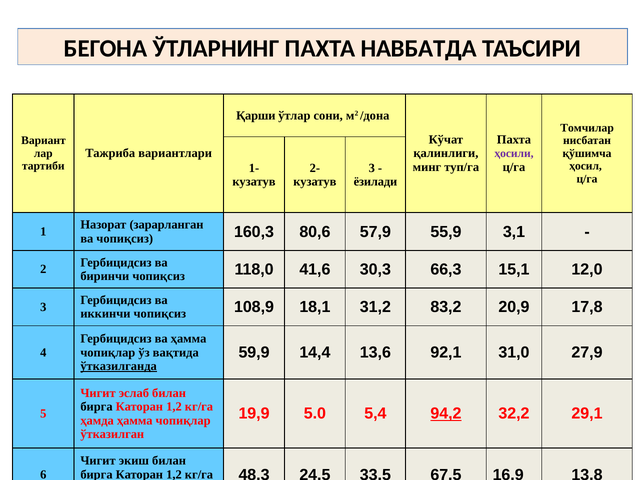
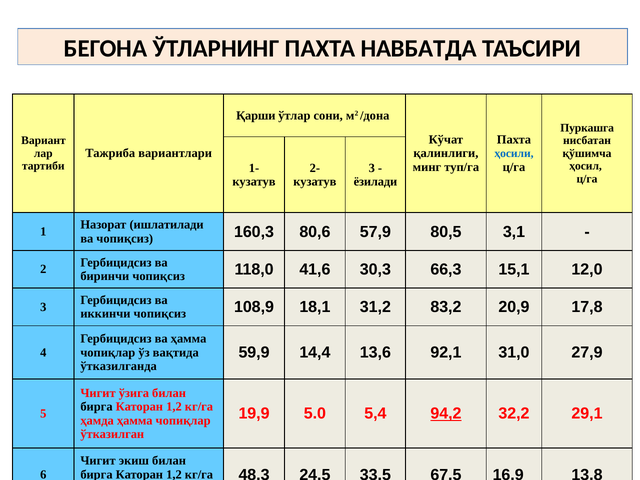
Томчилар: Томчилар -> Пуркашга
ҳосили colour: purple -> blue
зарарланган: зарарланган -> ишлатилади
55,9: 55,9 -> 80,5
ўтказилганда underline: present -> none
эслаб: эслаб -> ўзига
